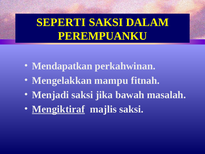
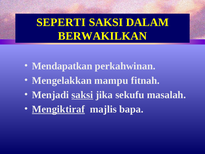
PEREMPUANKU: PEREMPUANKU -> BERWAKILKAN
saksi at (82, 95) underline: none -> present
bawah: bawah -> sekufu
majlis saksi: saksi -> bapa
